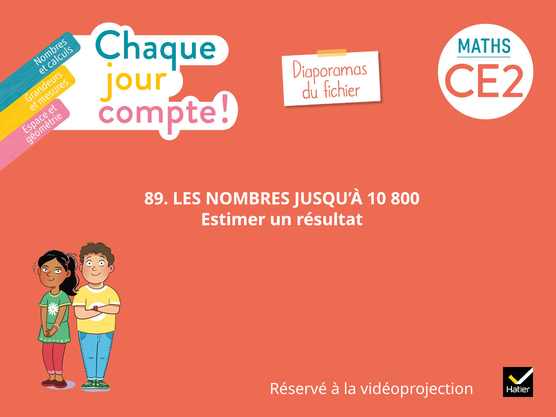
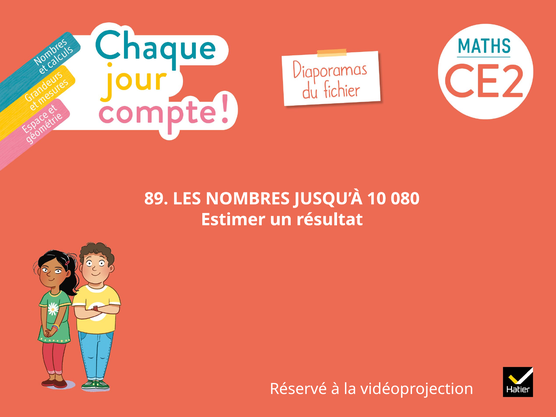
800: 800 -> 080
